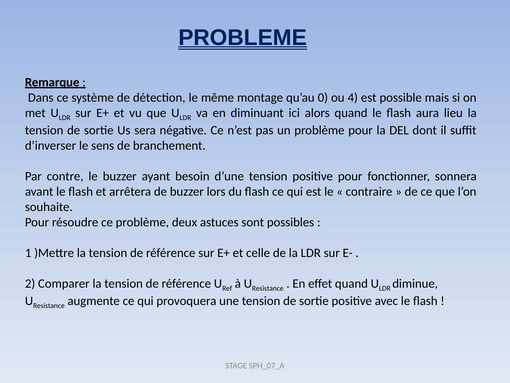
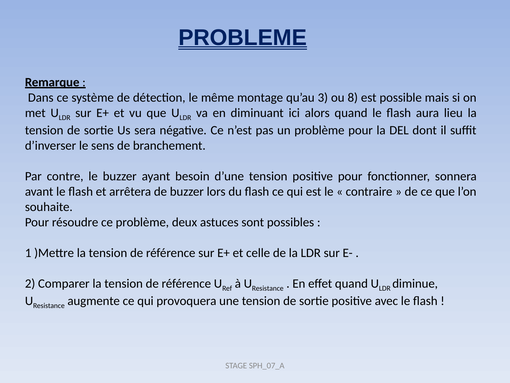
0: 0 -> 3
4: 4 -> 8
